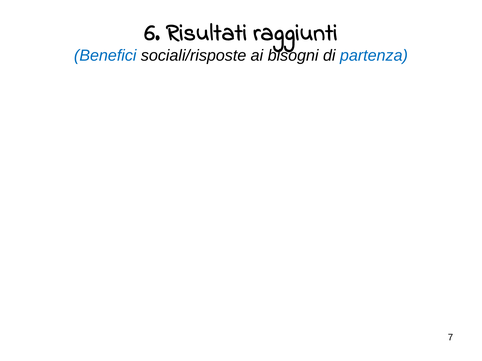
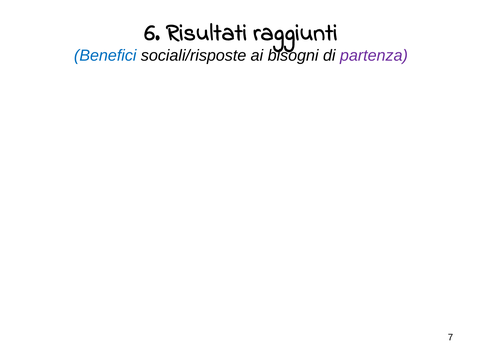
partenza colour: blue -> purple
